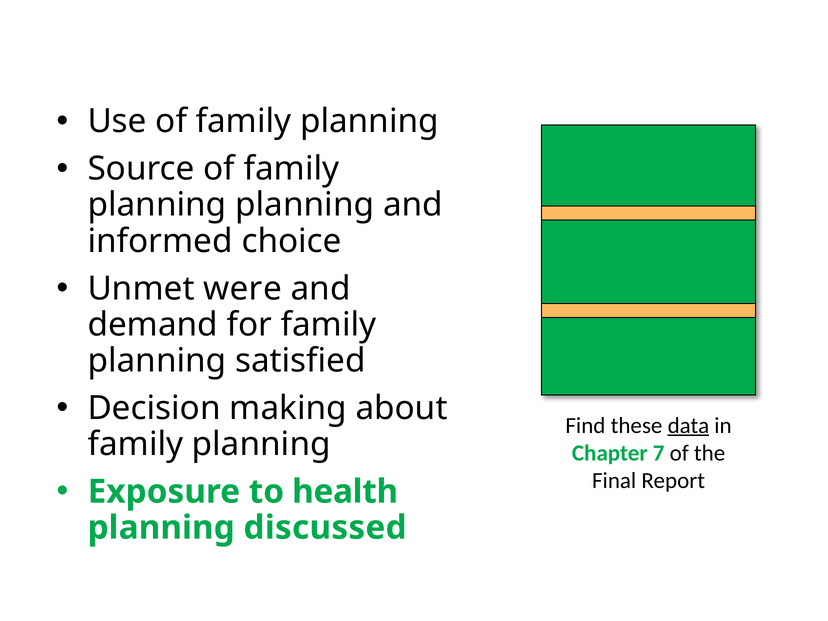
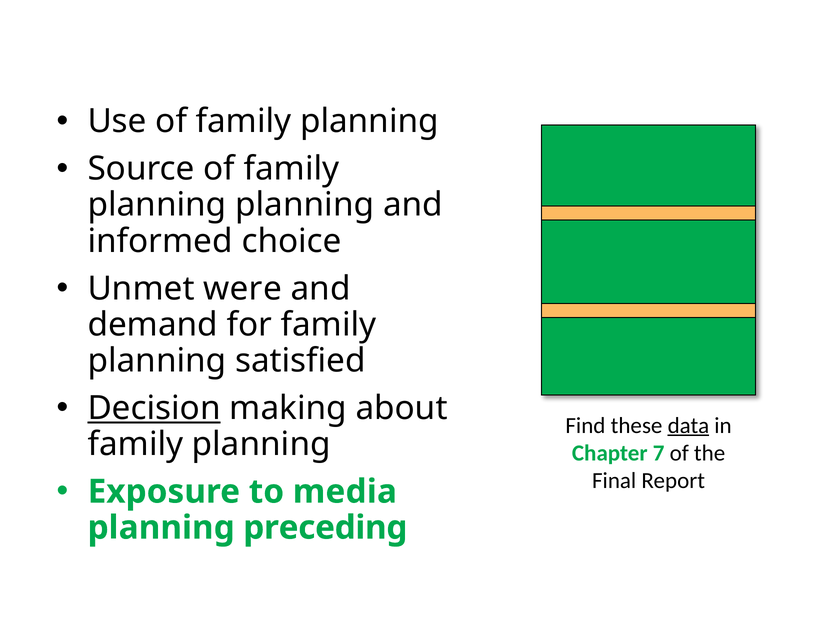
Decision underline: none -> present
health: health -> media
discussed: discussed -> preceding
